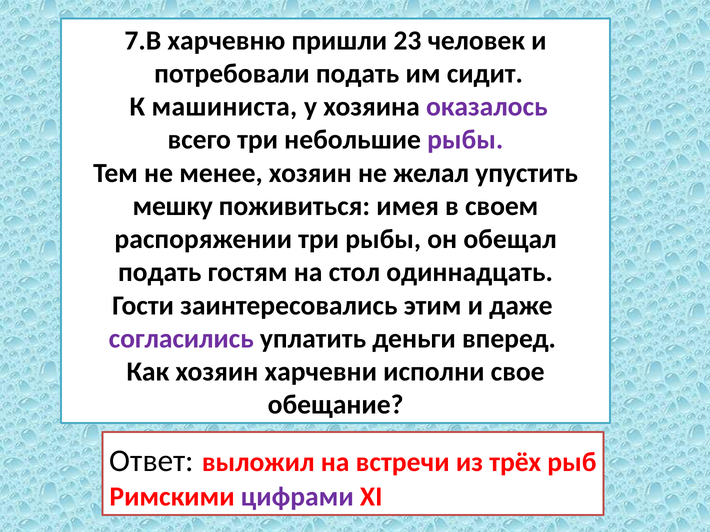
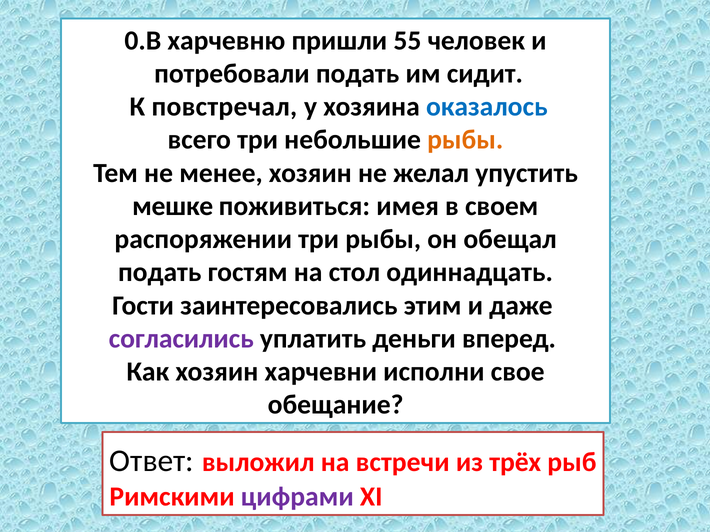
7.В: 7.В -> 0.В
23: 23 -> 55
машиниста: машиниста -> повстречал
оказалось colour: purple -> blue
рыбы at (465, 140) colour: purple -> orange
мешку: мешку -> мешке
